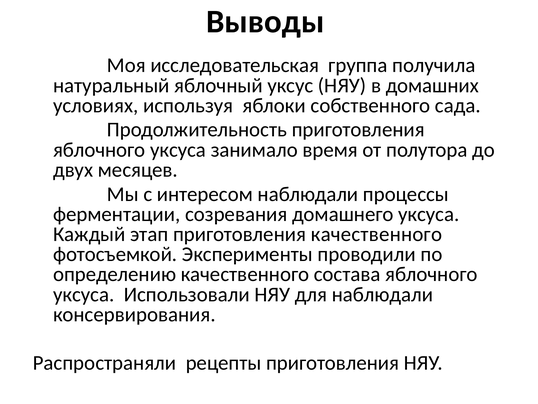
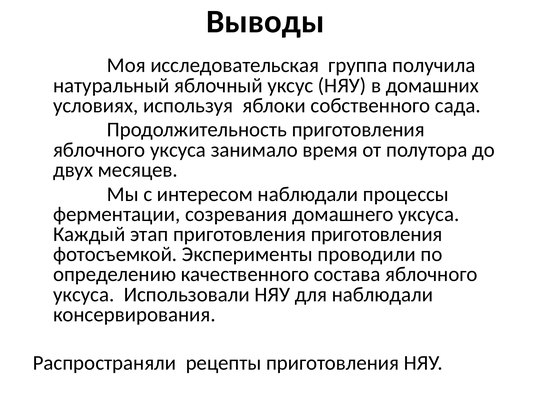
приготовления качественного: качественного -> приготовления
